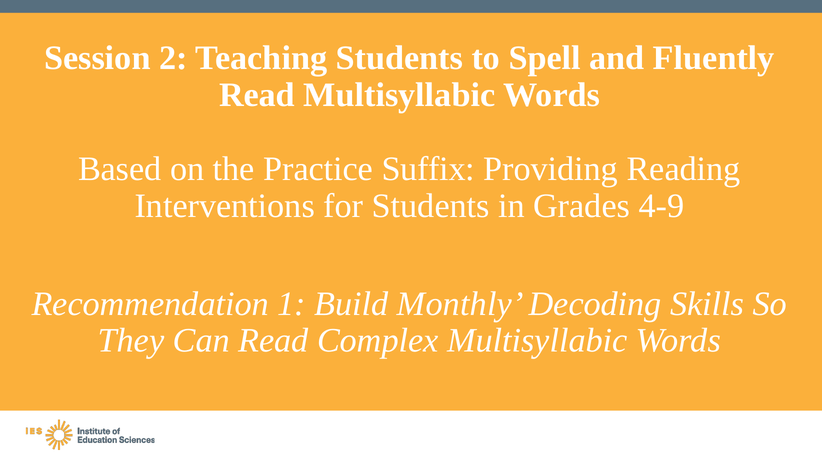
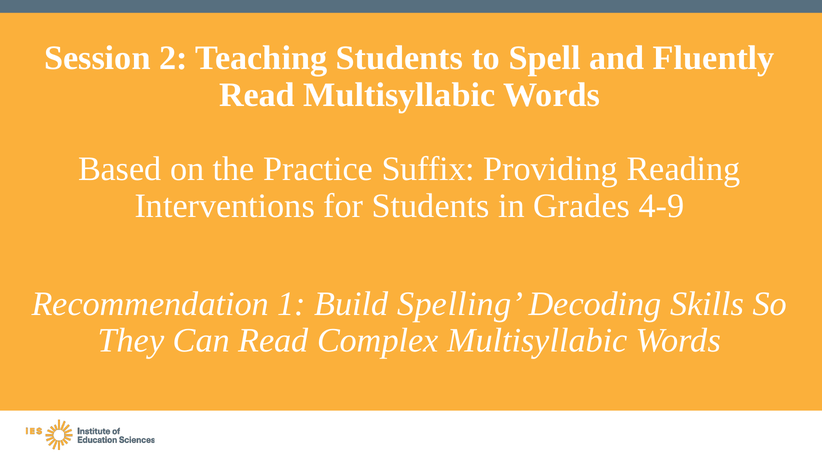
Monthly: Monthly -> Spelling
